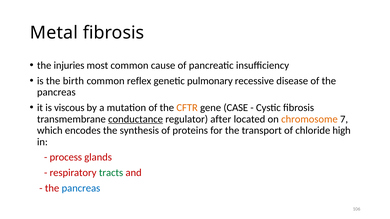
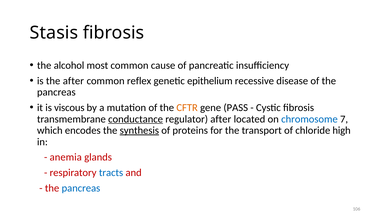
Metal: Metal -> Stasis
injuries: injuries -> alcohol
the birth: birth -> after
pulmonary: pulmonary -> epithelium
CASE: CASE -> PASS
chromosome colour: orange -> blue
synthesis underline: none -> present
process: process -> anemia
tracts colour: green -> blue
